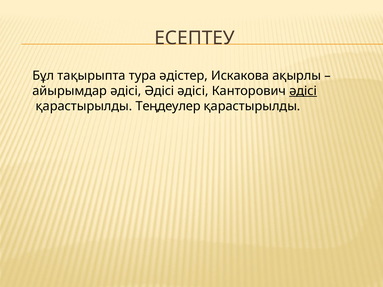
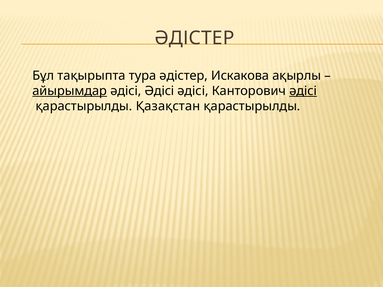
ЕСЕПТЕУ at (195, 38): ЕСЕПТЕУ -> ӘДІСТЕР
айырымдар underline: none -> present
Теңдеулер: Теңдеулер -> Қазақстан
